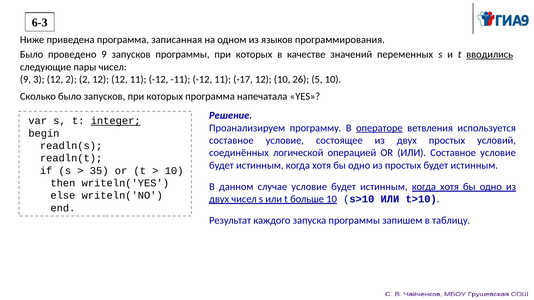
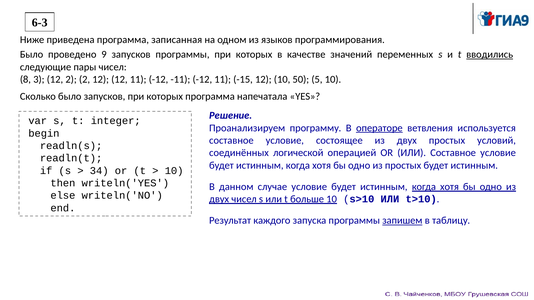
9 at (25, 80): 9 -> 8
-17: -17 -> -15
26: 26 -> 50
integer underline: present -> none
35: 35 -> 34
запишем underline: none -> present
